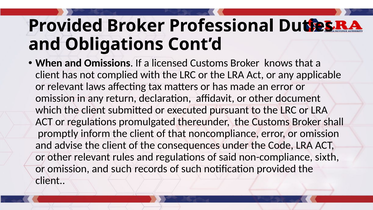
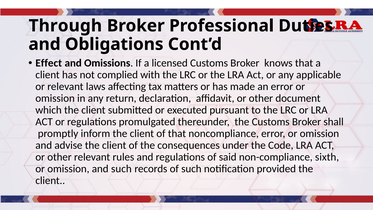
Provided at (66, 26): Provided -> Through
When: When -> Effect
